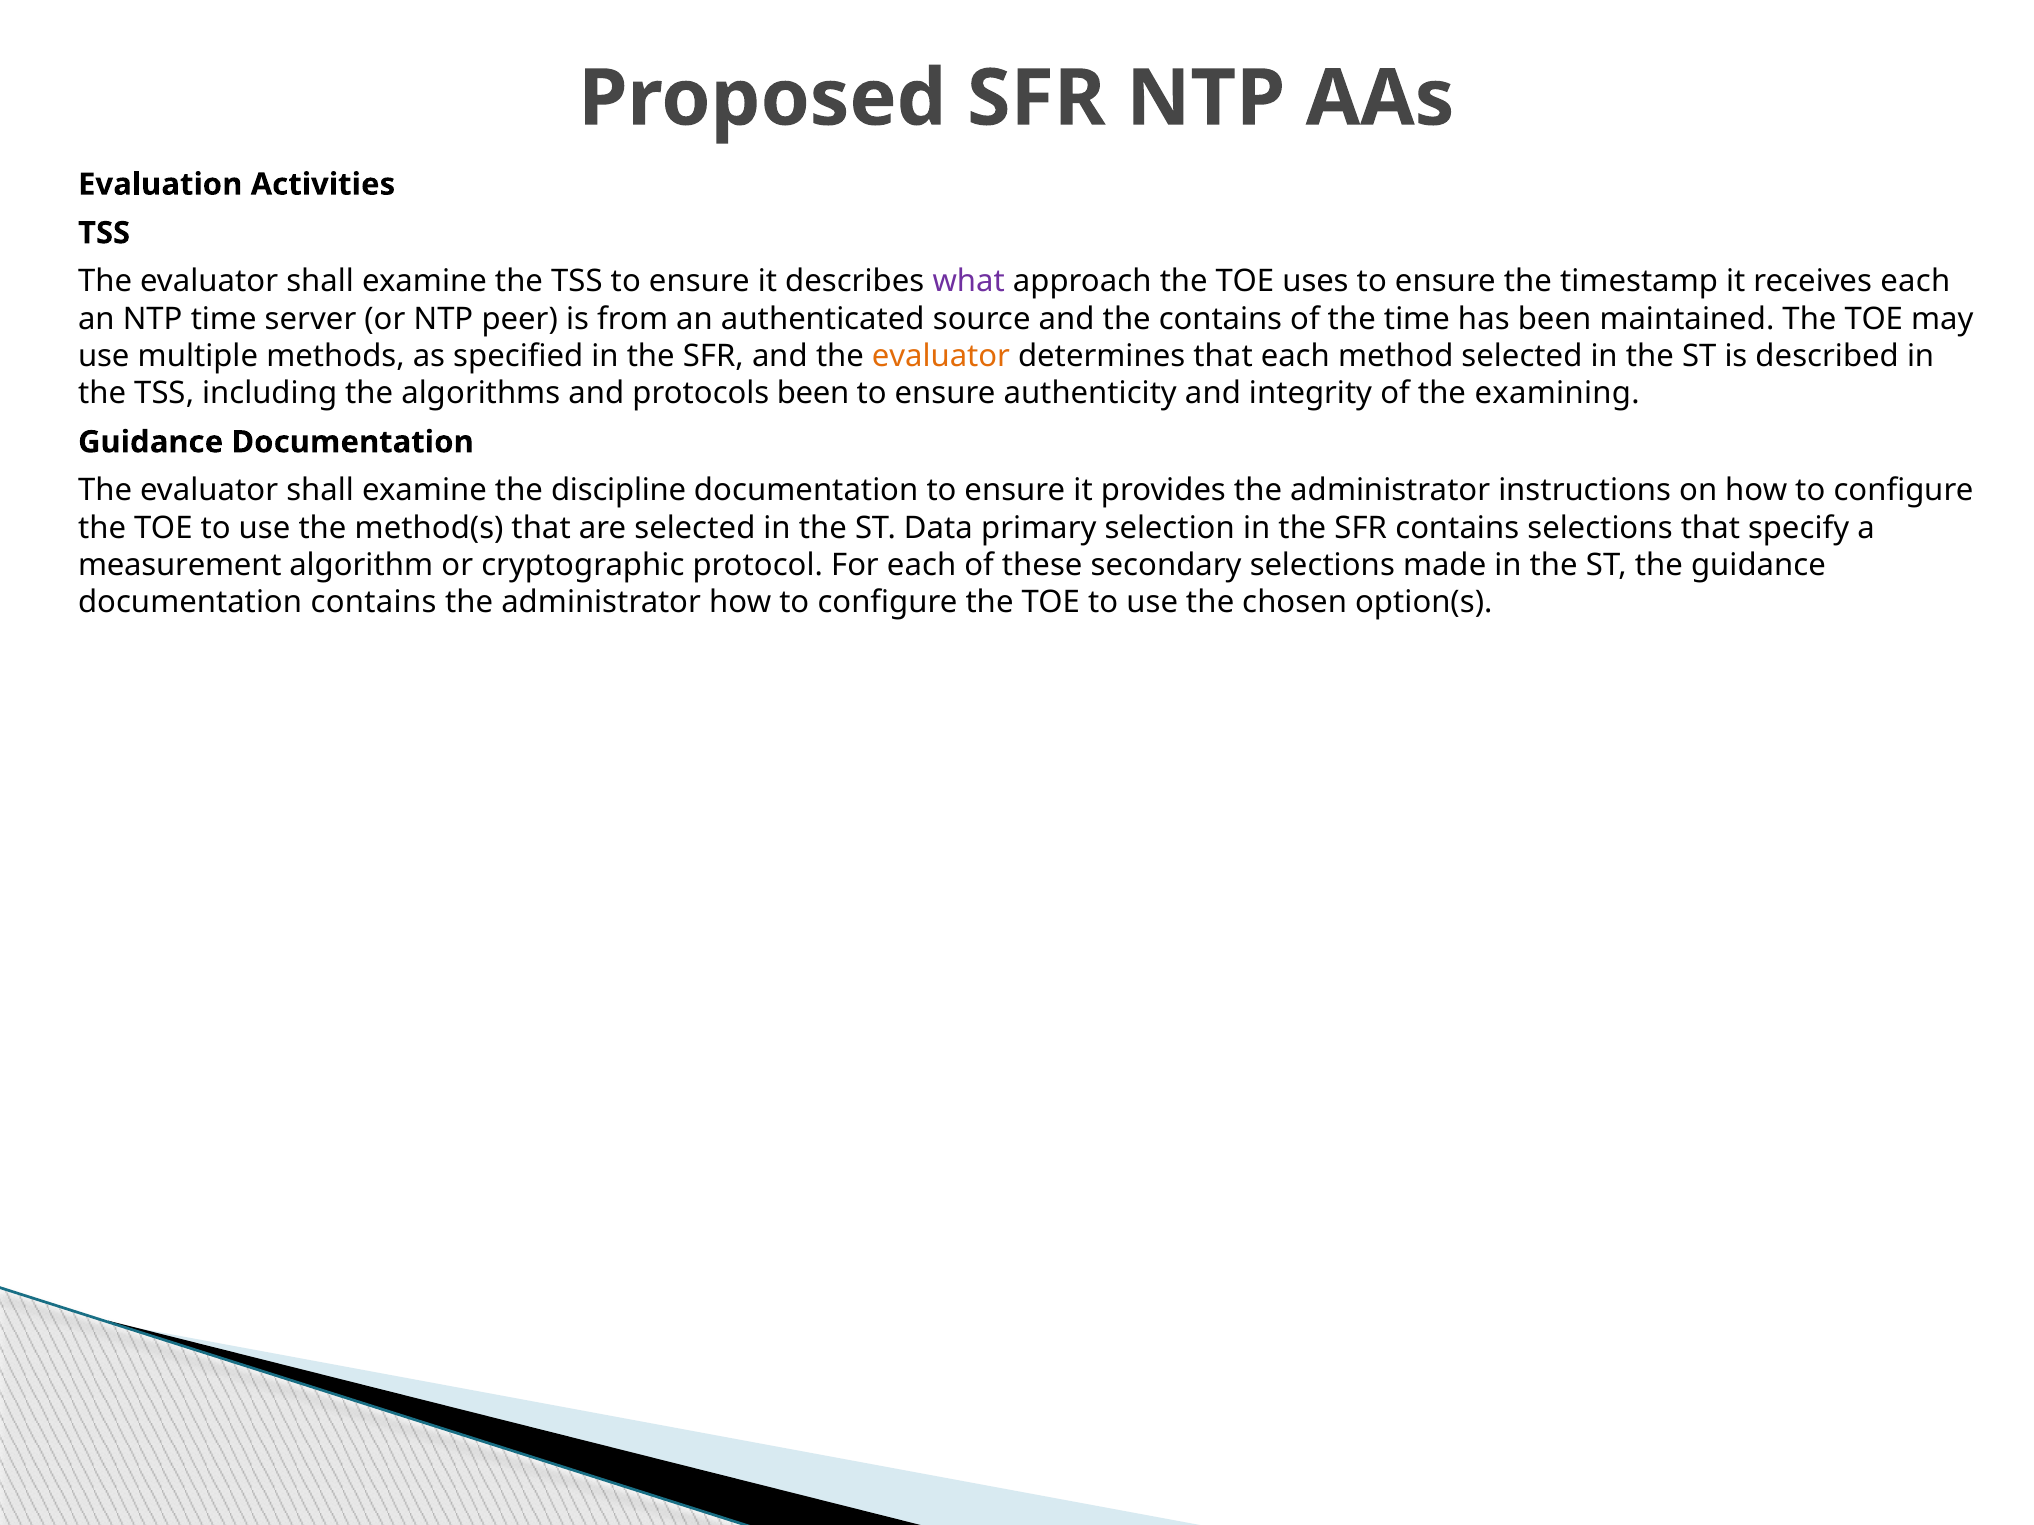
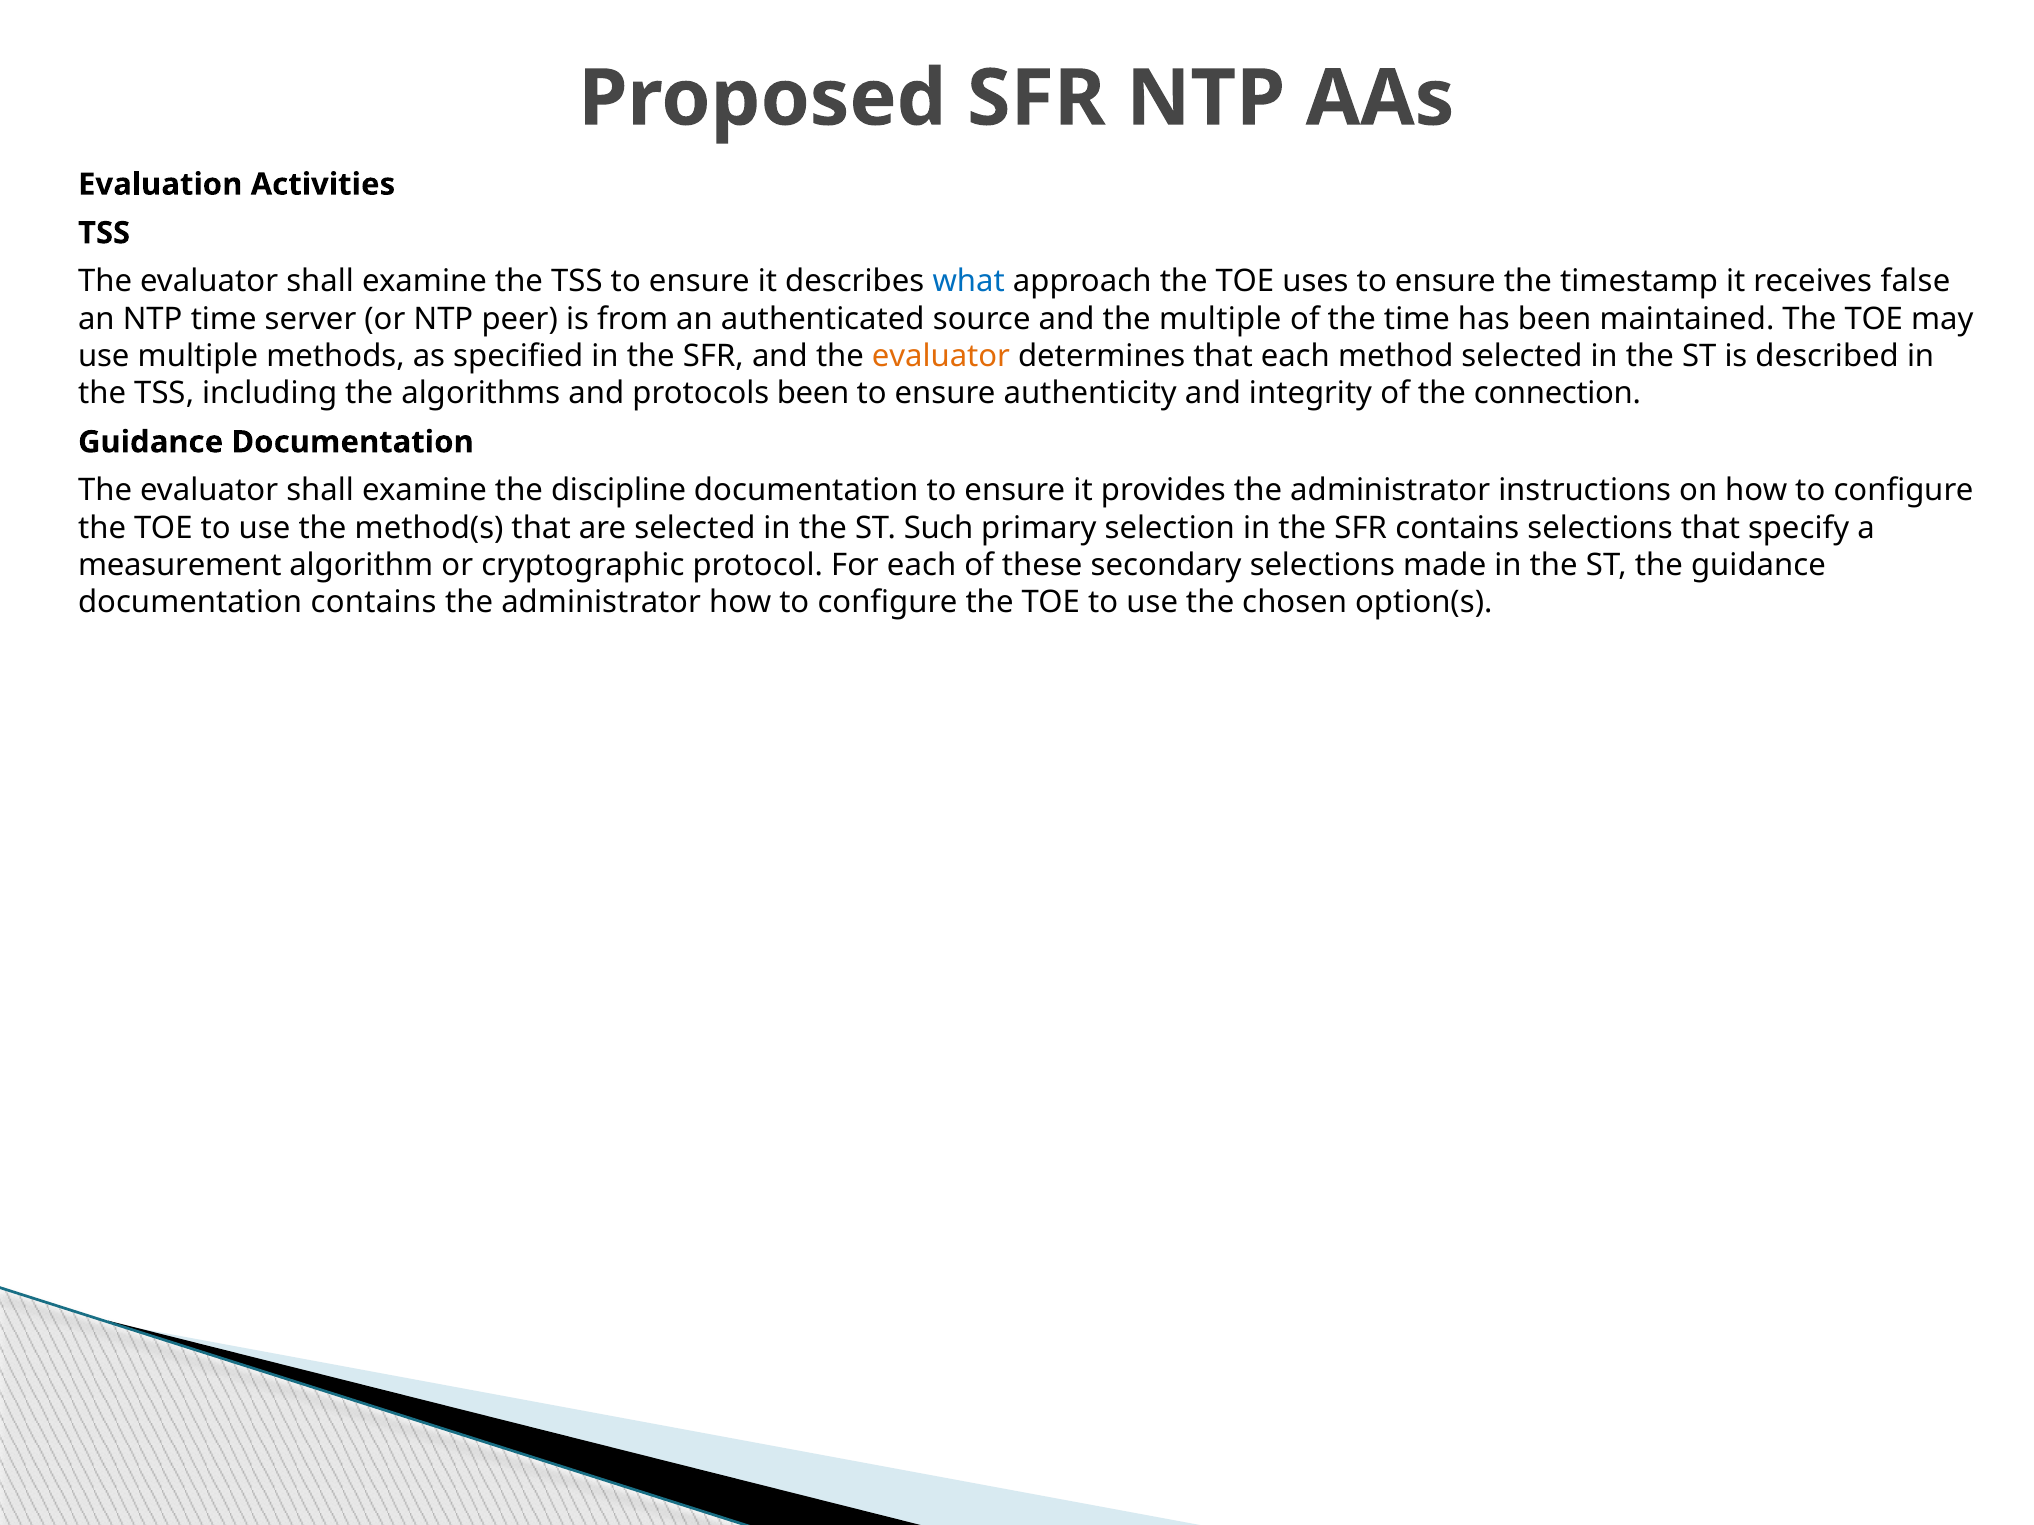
what colour: purple -> blue
receives each: each -> false
the contains: contains -> multiple
examining: examining -> connection
Data: Data -> Such
